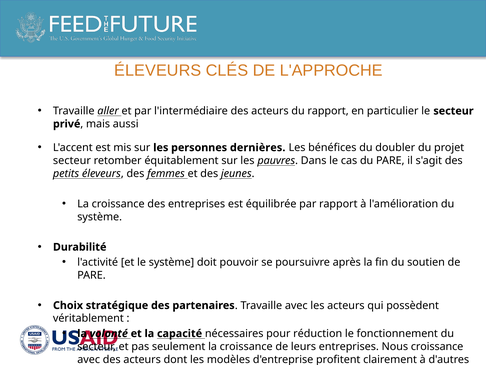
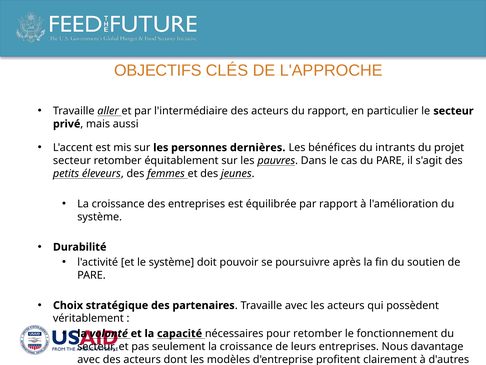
ÉLEVEURS at (158, 70): ÉLEVEURS -> OBJECTIFS
doubler: doubler -> intrants
pour réduction: réduction -> retomber
Nous croissance: croissance -> davantage
